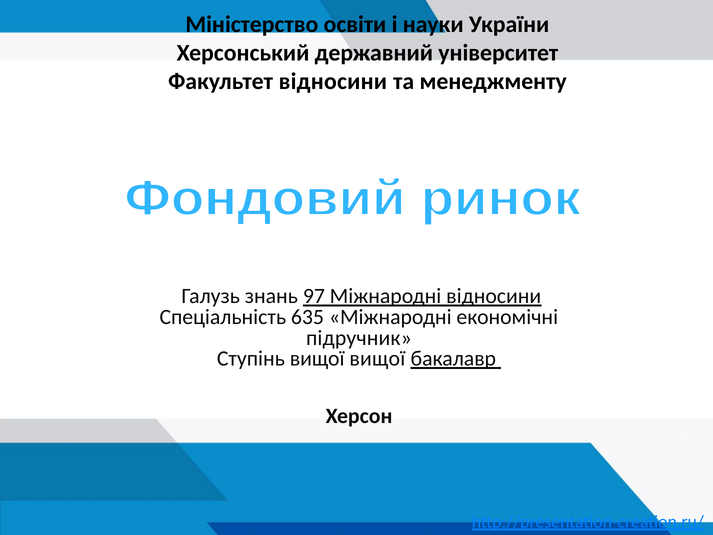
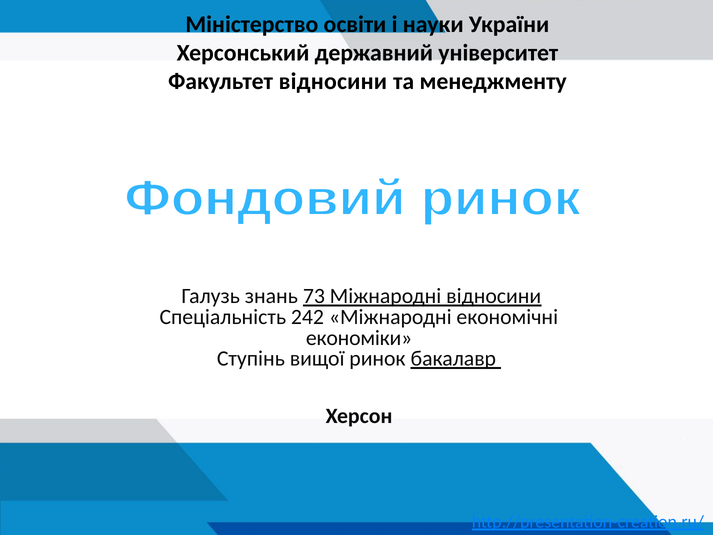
97: 97 -> 73
635: 635 -> 242
підручник: підручник -> економіки
вищої вищої: вищої -> ринок
